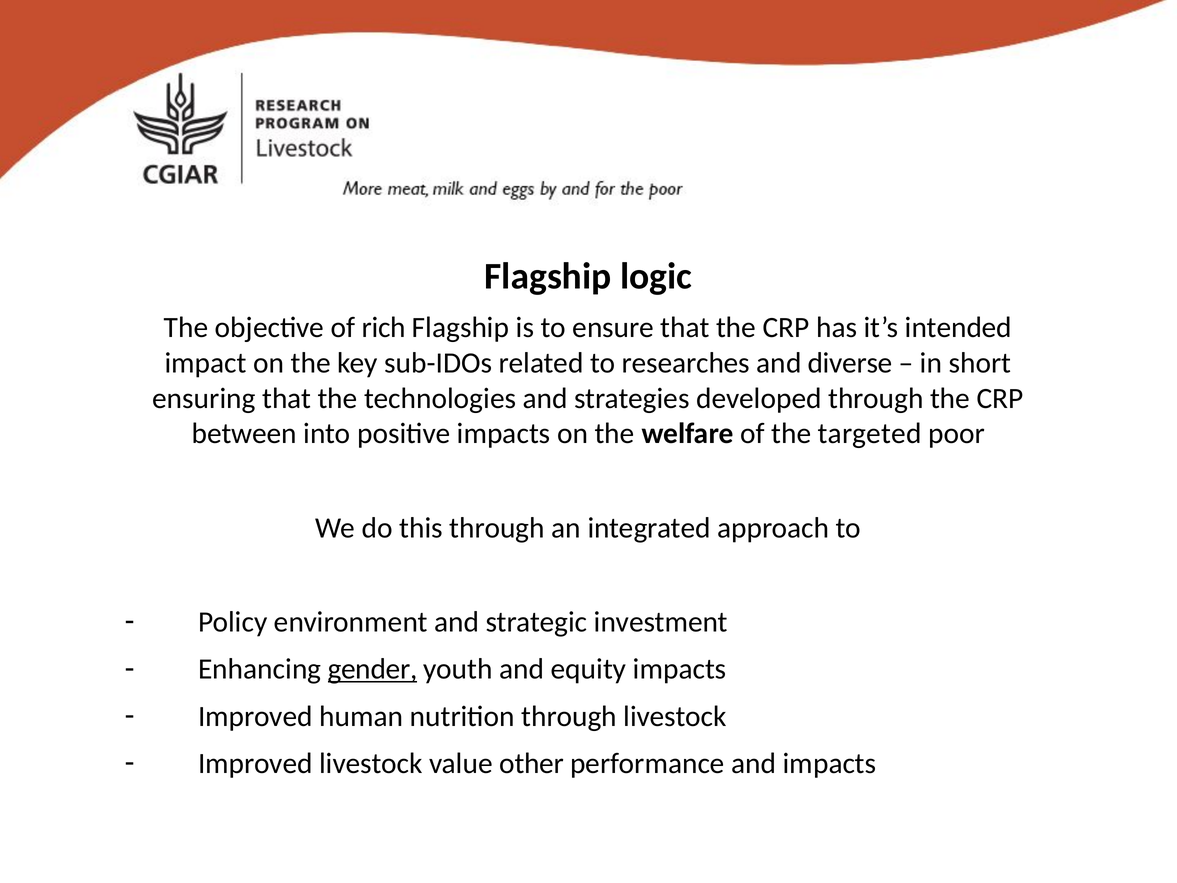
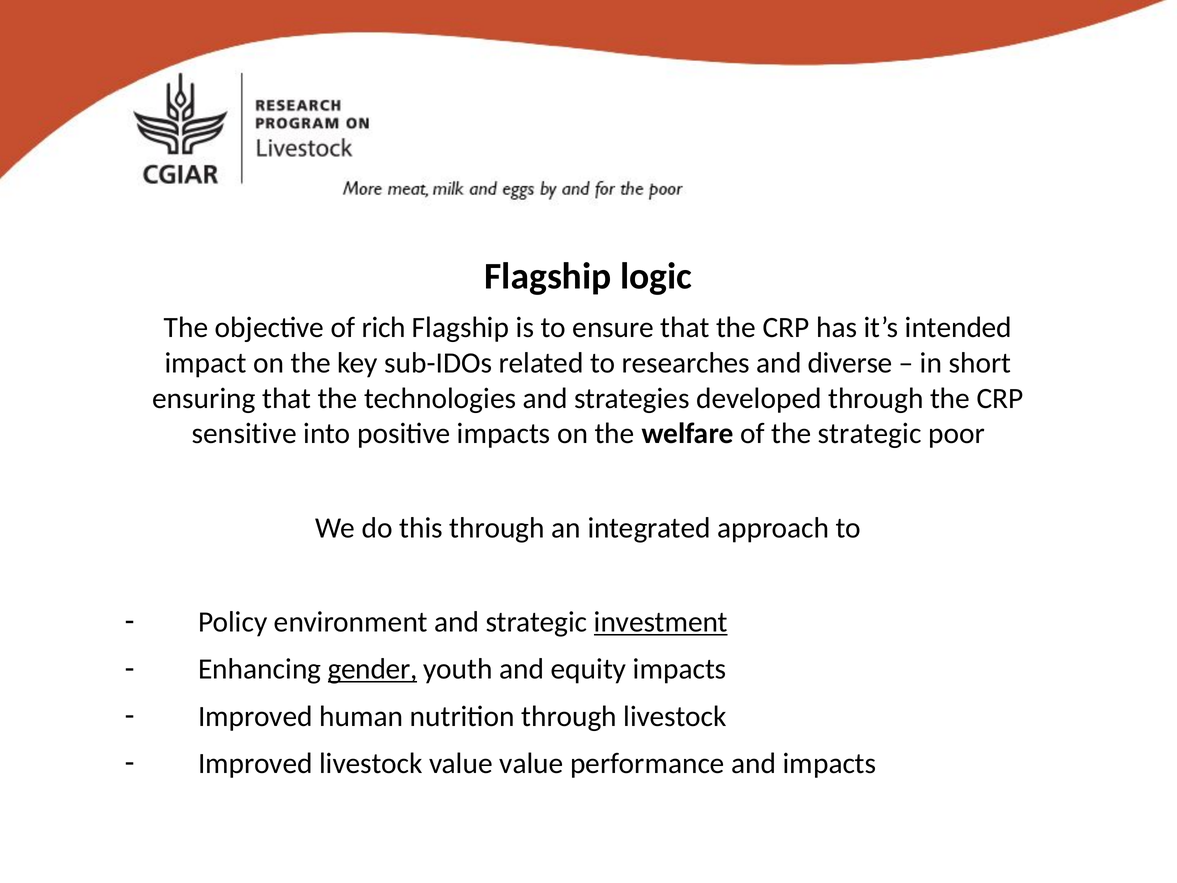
between: between -> sensitive
the targeted: targeted -> strategic
investment underline: none -> present
value other: other -> value
